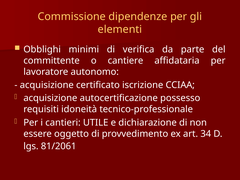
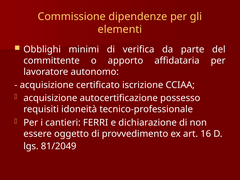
cantiere: cantiere -> apporto
UTILE: UTILE -> FERRI
34: 34 -> 16
81/2061: 81/2061 -> 81/2049
